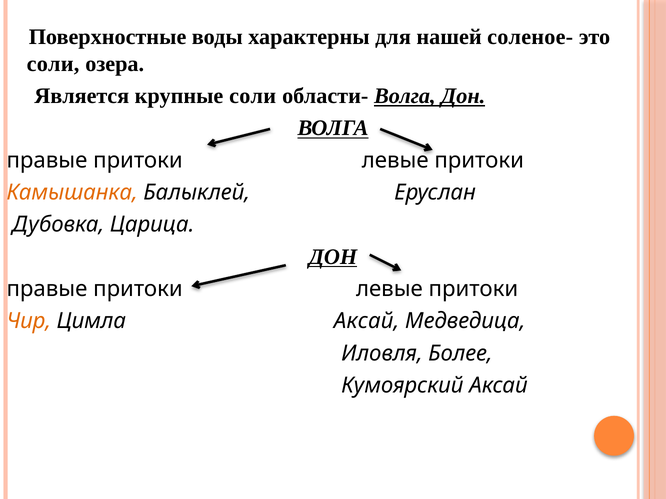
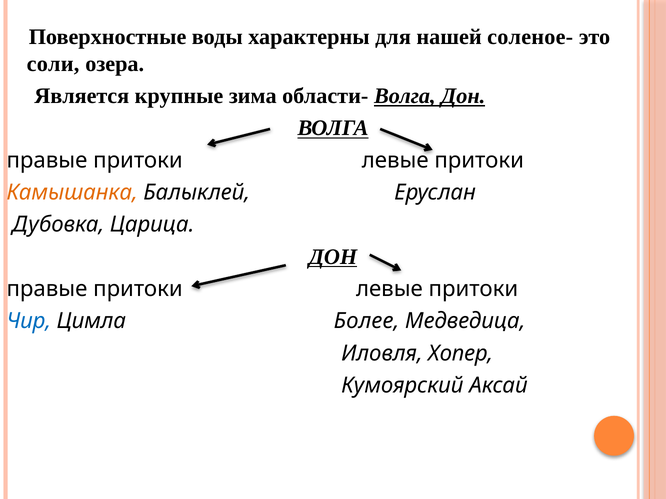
крупные соли: соли -> зима
Чир colour: orange -> blue
Цимла Аксай: Аксай -> Более
Более: Более -> Хопер
